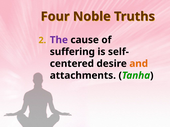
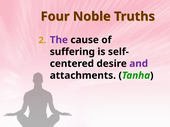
and colour: orange -> purple
